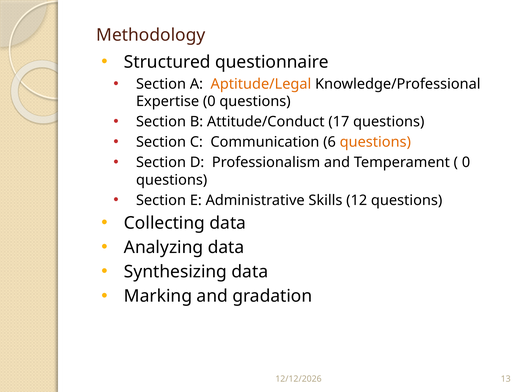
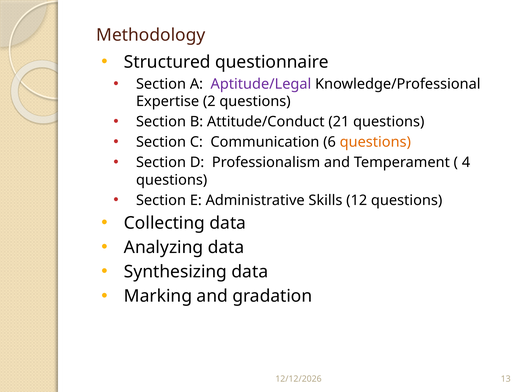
Aptitude/Legal colour: orange -> purple
Expertise 0: 0 -> 2
17: 17 -> 21
0 at (466, 163): 0 -> 4
